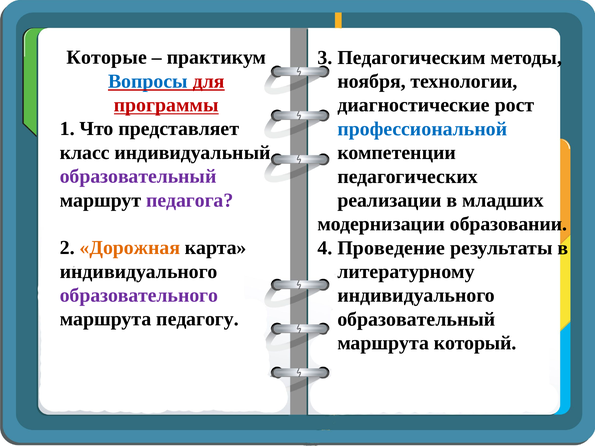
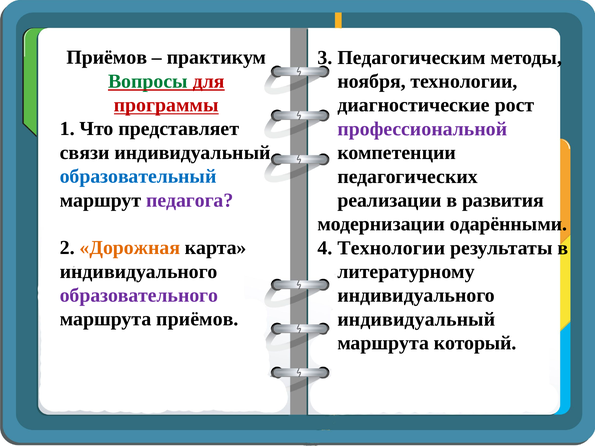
Которые at (107, 57): Которые -> Приёмов
Вопросы colour: blue -> green
профессиональной colour: blue -> purple
класс: класс -> связи
образовательный at (138, 176) colour: purple -> blue
младших: младших -> развития
образовании: образовании -> одарёнными
4 Проведение: Проведение -> Технологии
маршрута педагогу: педагогу -> приёмов
образовательный at (416, 319): образовательный -> индивидуальный
